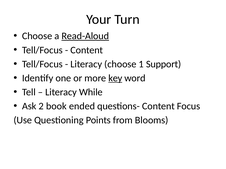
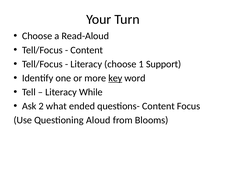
Read-Aloud underline: present -> none
book: book -> what
Points: Points -> Aloud
